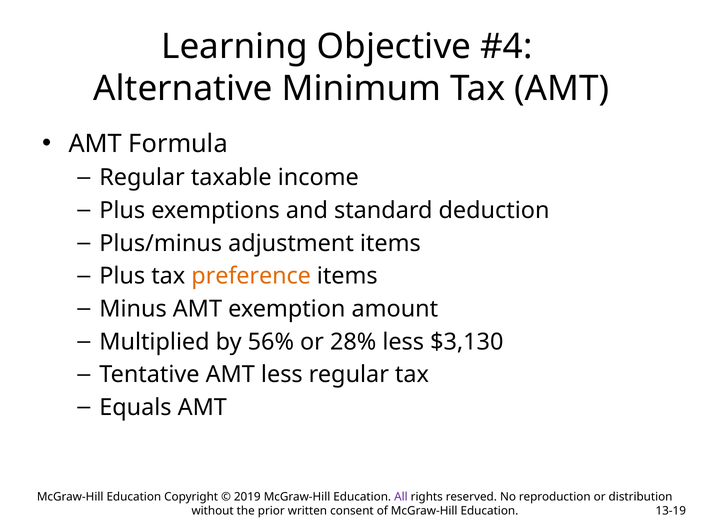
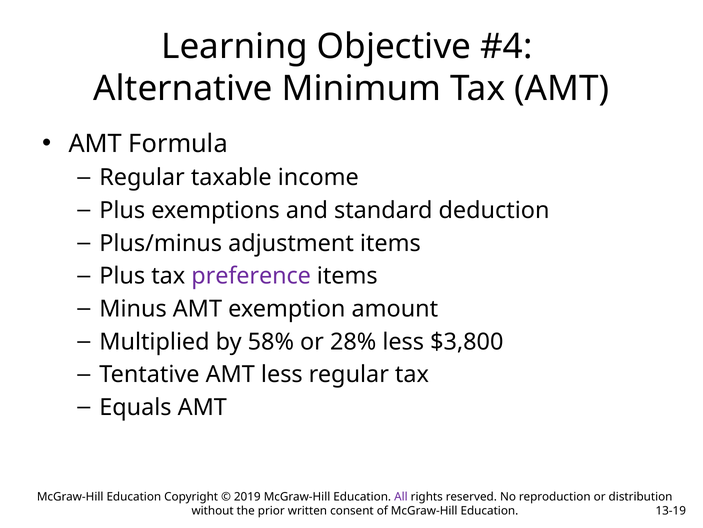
preference colour: orange -> purple
56%: 56% -> 58%
$3,130: $3,130 -> $3,800
